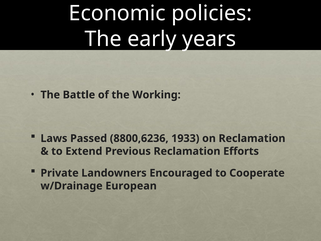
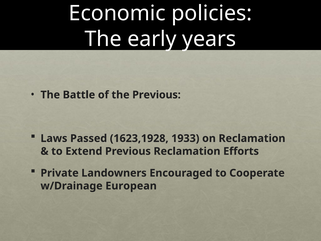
the Working: Working -> Previous
8800,6236: 8800,6236 -> 1623,1928
